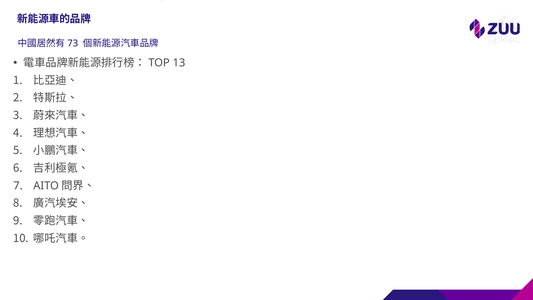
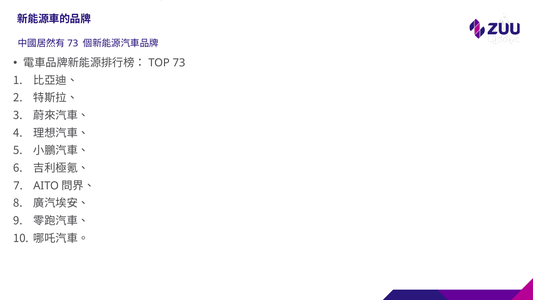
13 at (179, 63): 13 -> 73
